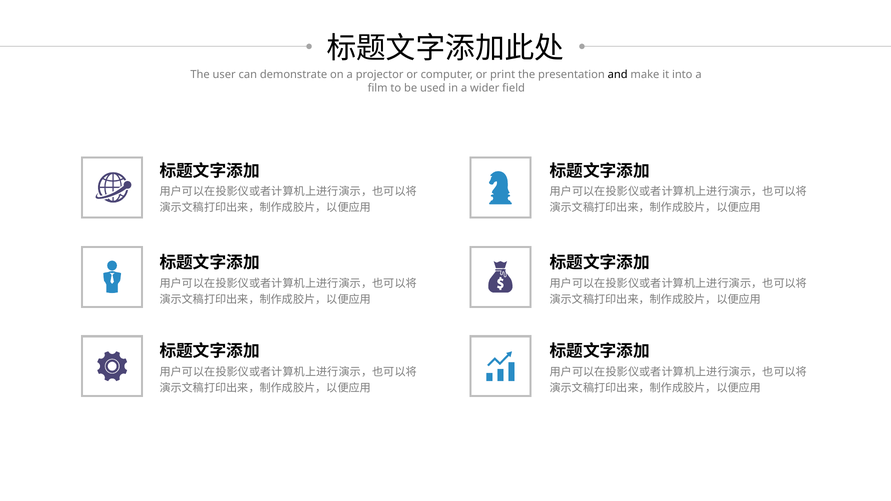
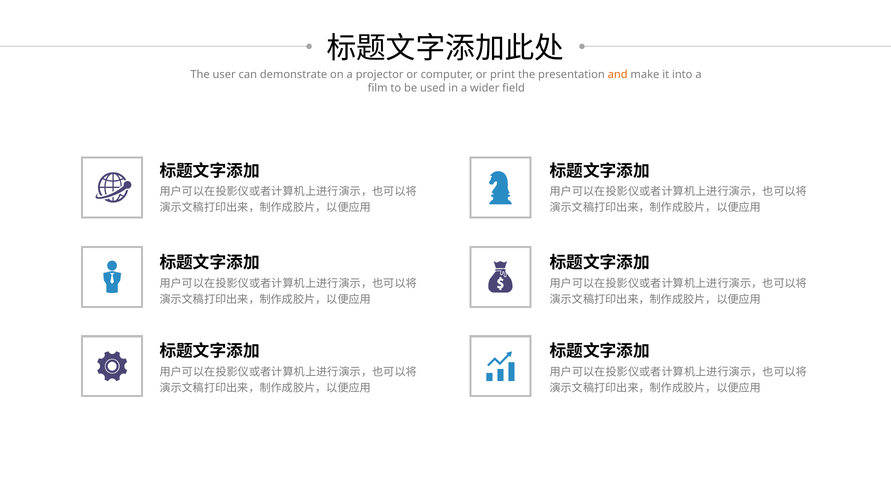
and colour: black -> orange
